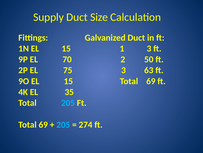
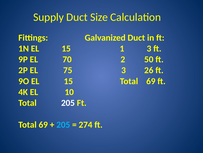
63: 63 -> 26
35: 35 -> 10
205 at (68, 102) colour: light blue -> white
